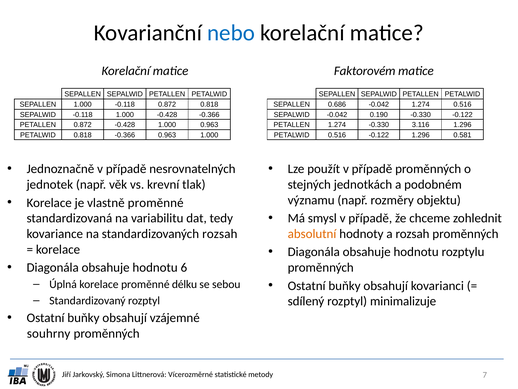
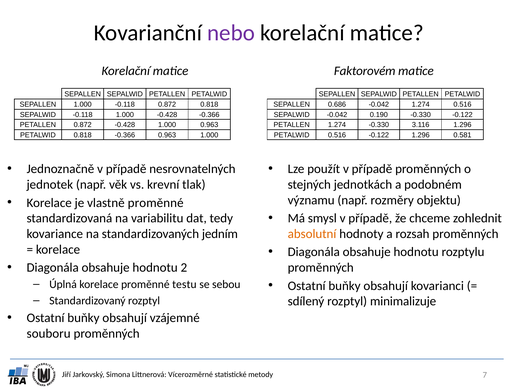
nebo colour: blue -> purple
standardizovaných rozsah: rozsah -> jedním
6: 6 -> 2
délku: délku -> testu
souhrny: souhrny -> souboru
